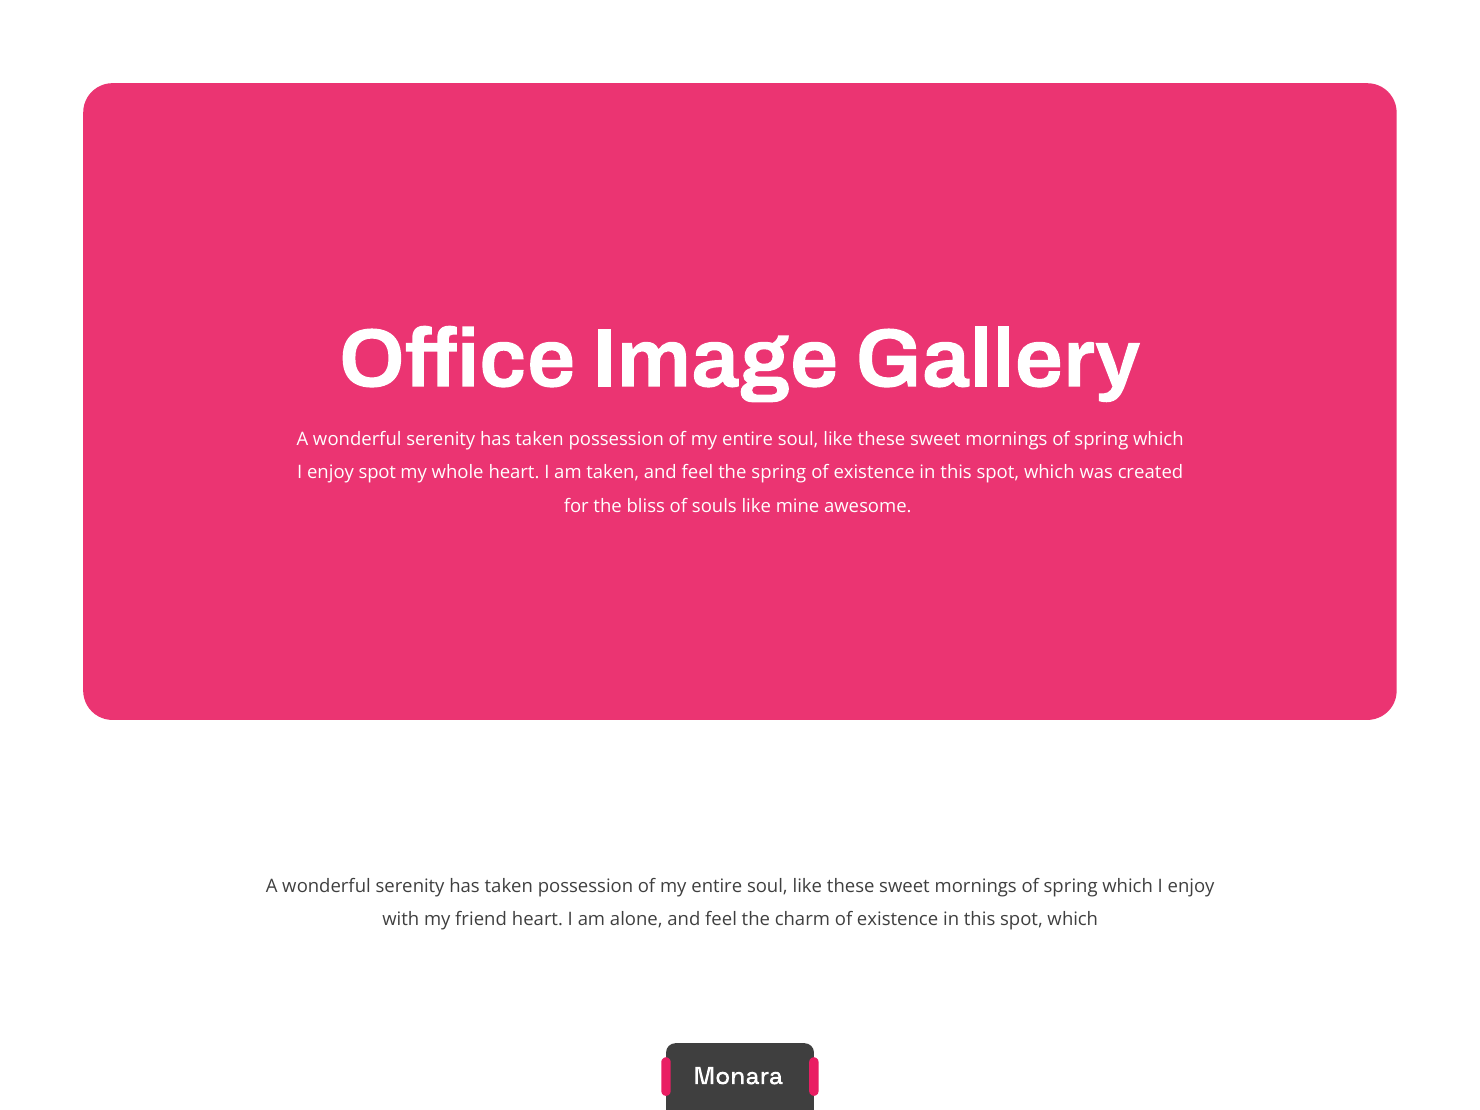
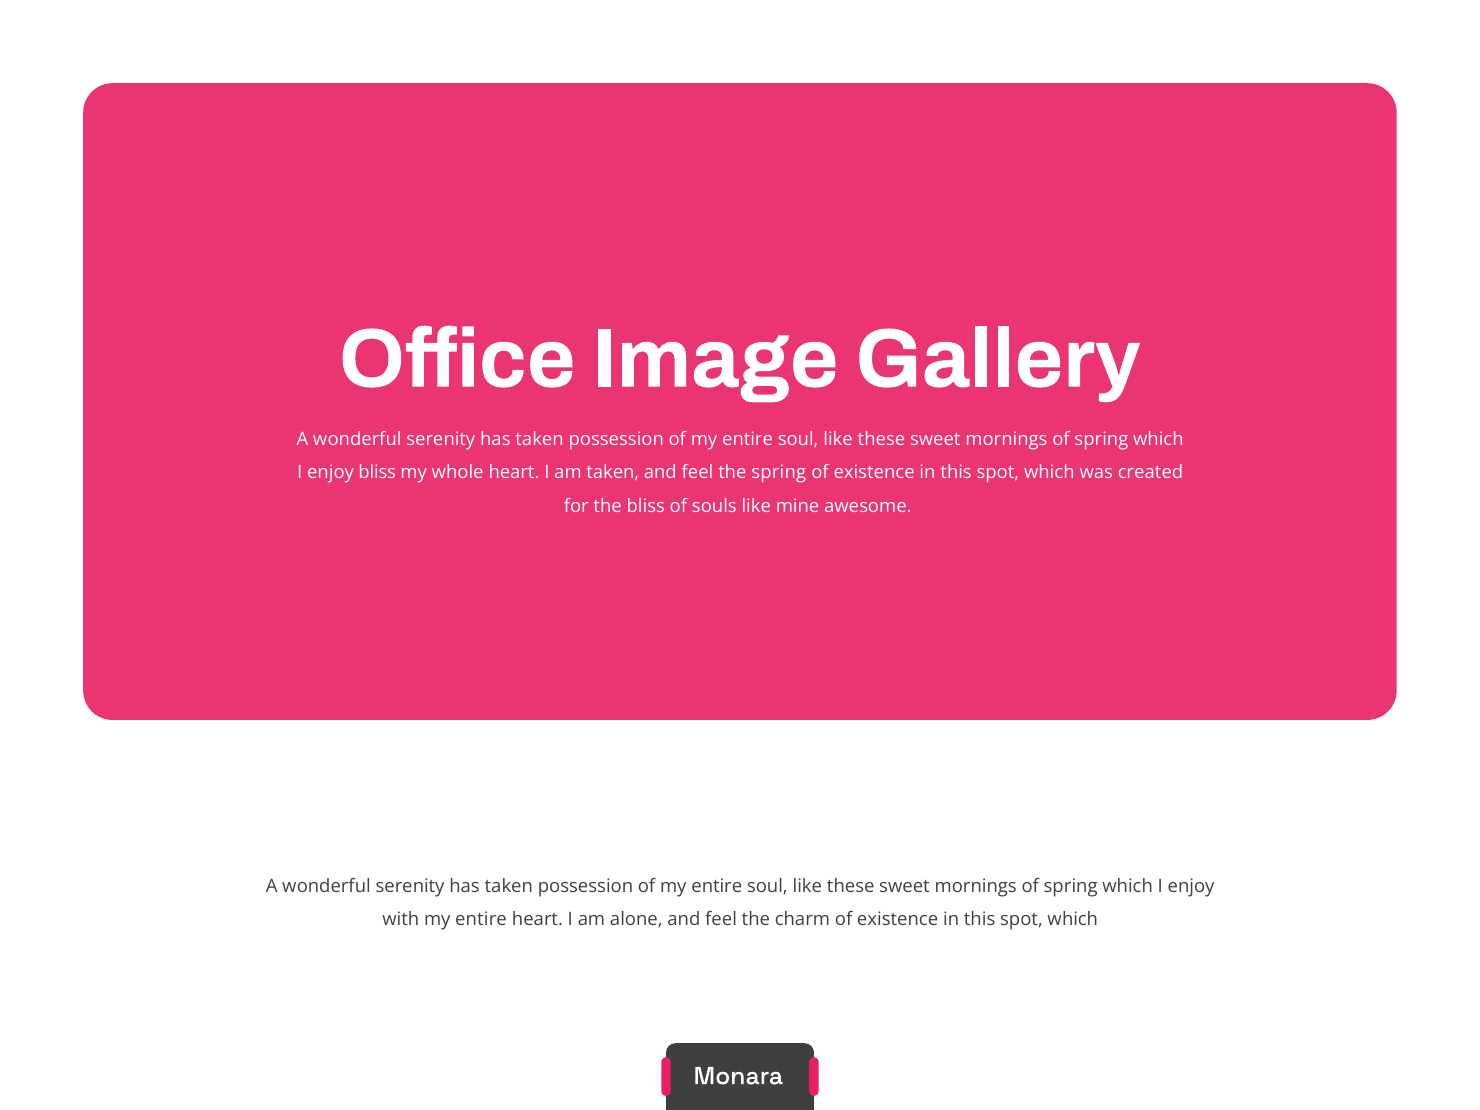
enjoy spot: spot -> bliss
with my friend: friend -> entire
